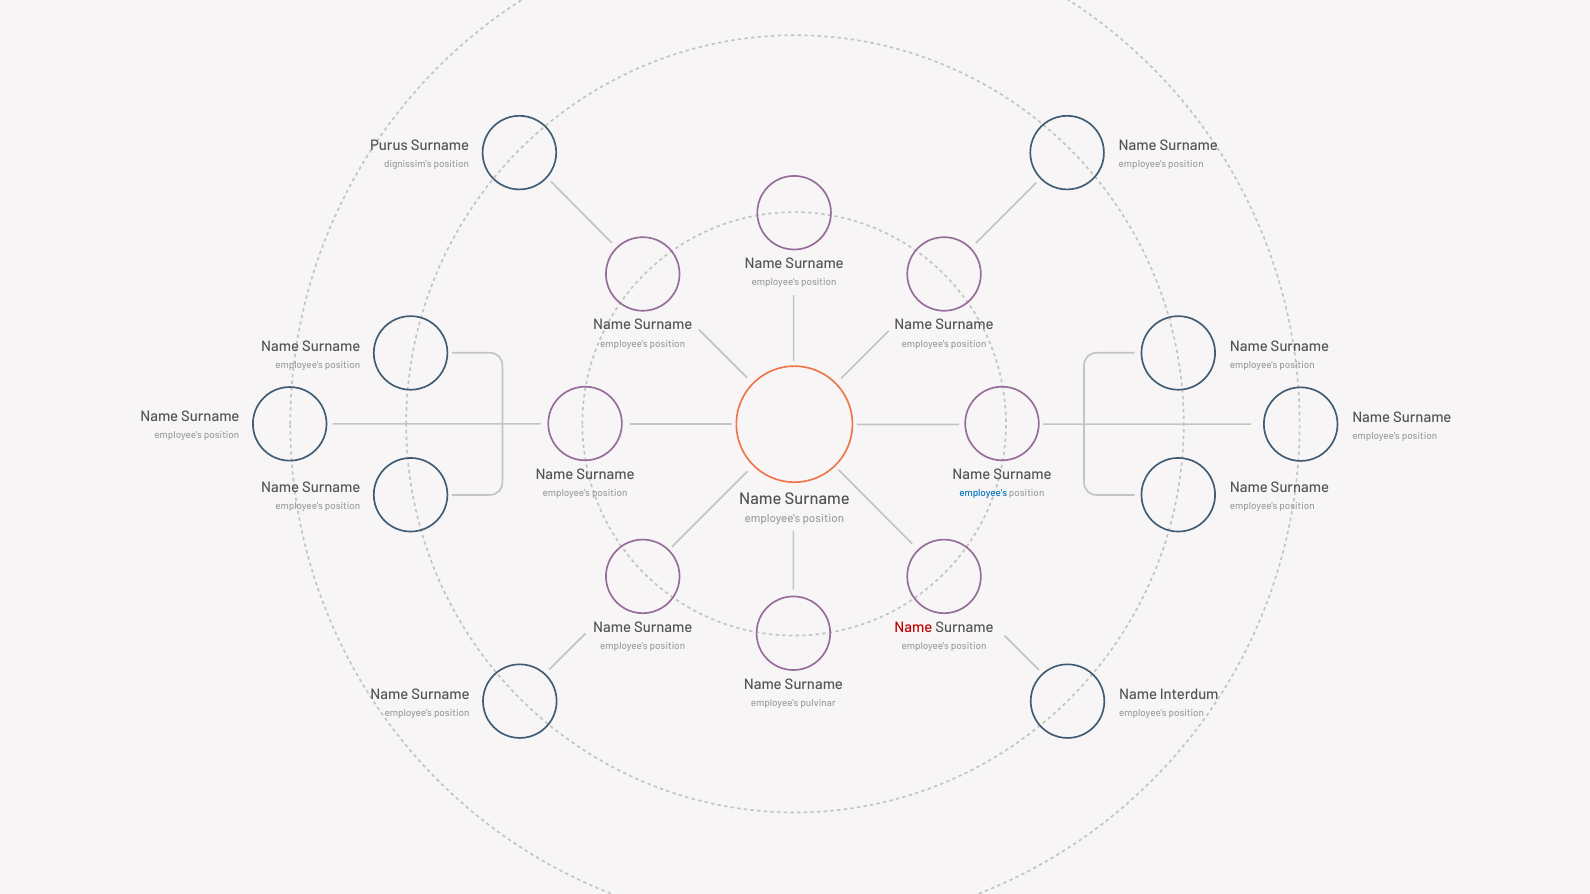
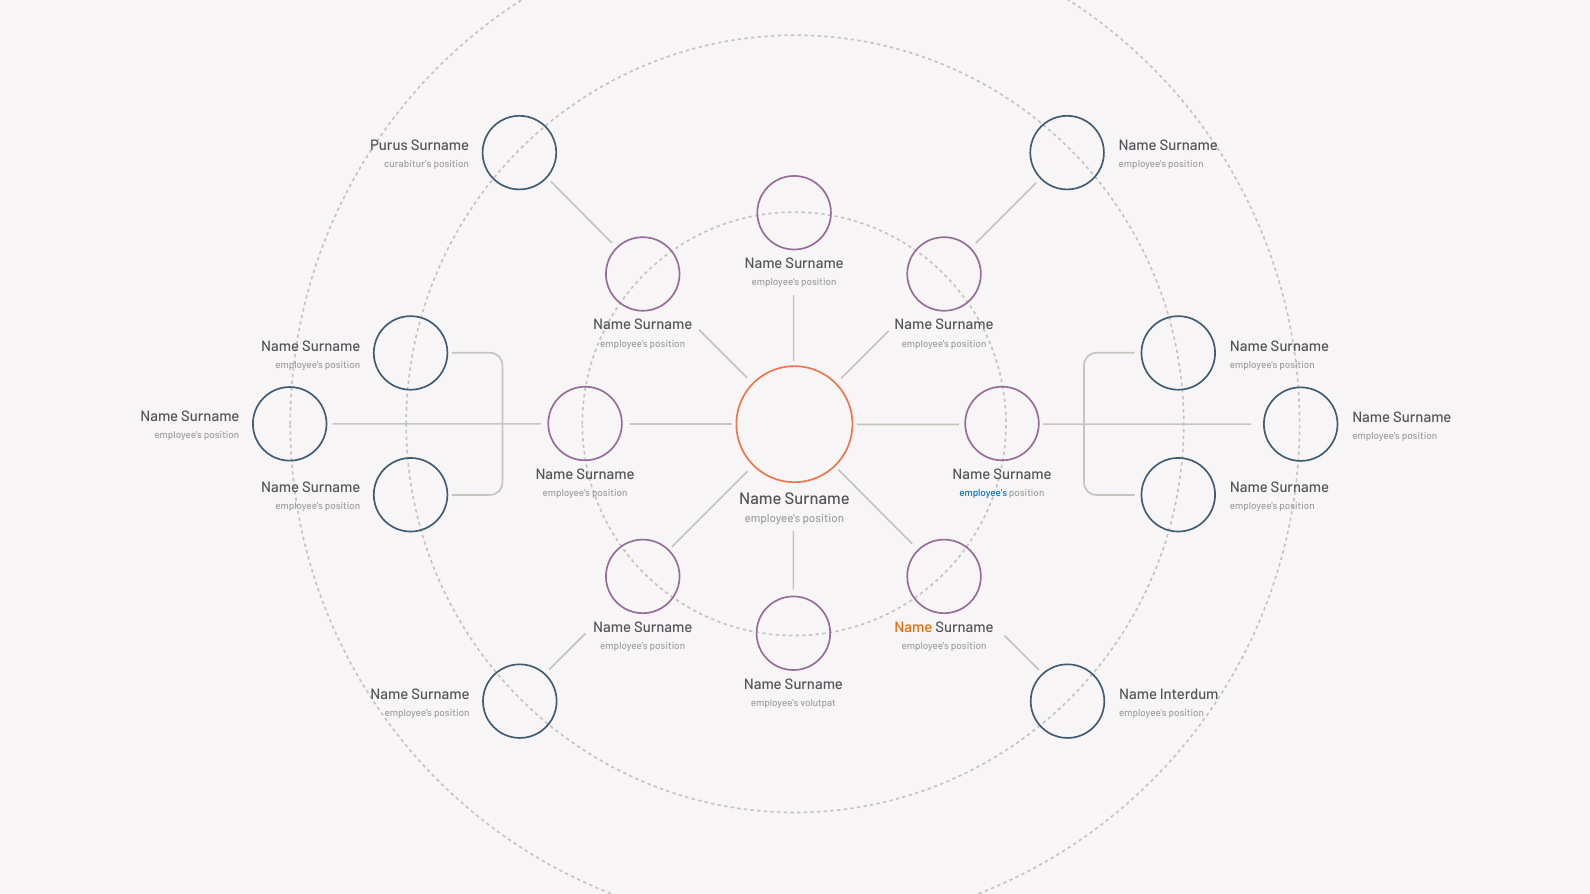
dignissim's: dignissim's -> curabitur's
Name at (913, 628) colour: red -> orange
pulvinar: pulvinar -> volutpat
